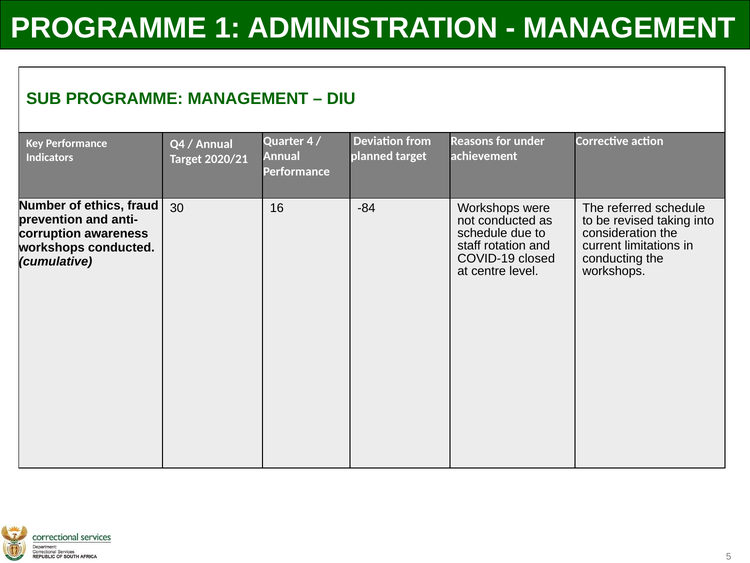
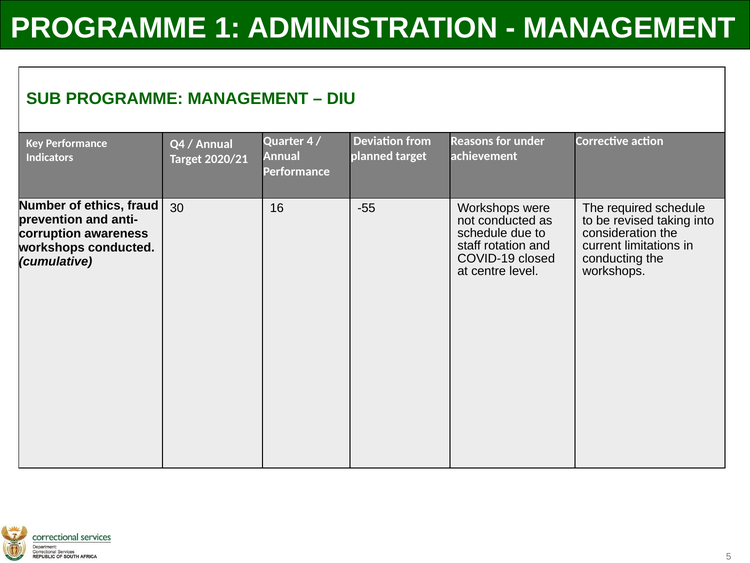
-84: -84 -> -55
referred: referred -> required
